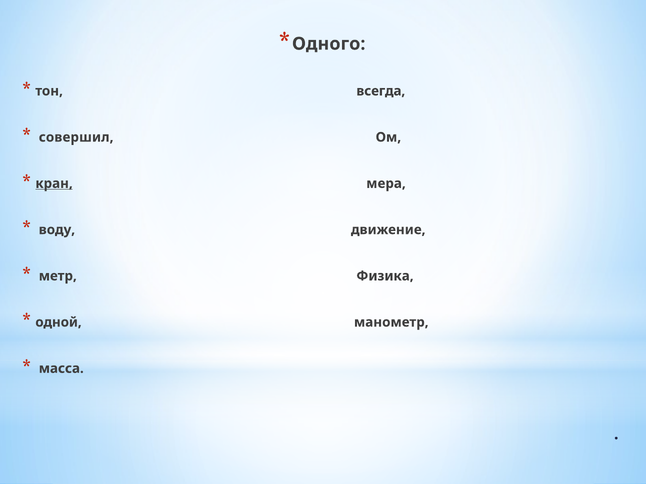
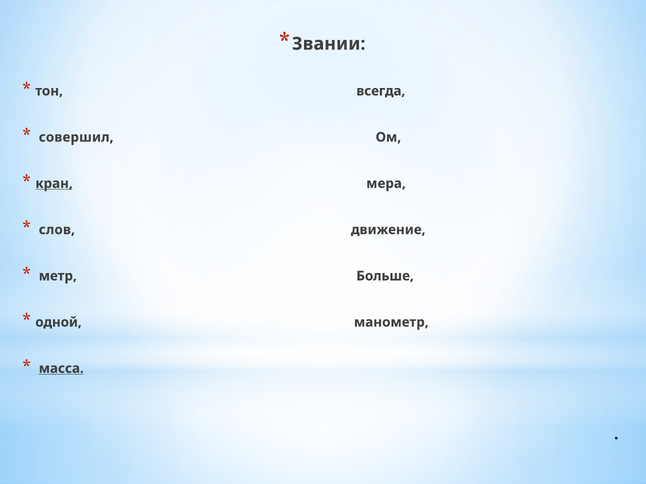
Одного: Одного -> Звании
воду: воду -> слов
Физика: Физика -> Больше
масса underline: none -> present
